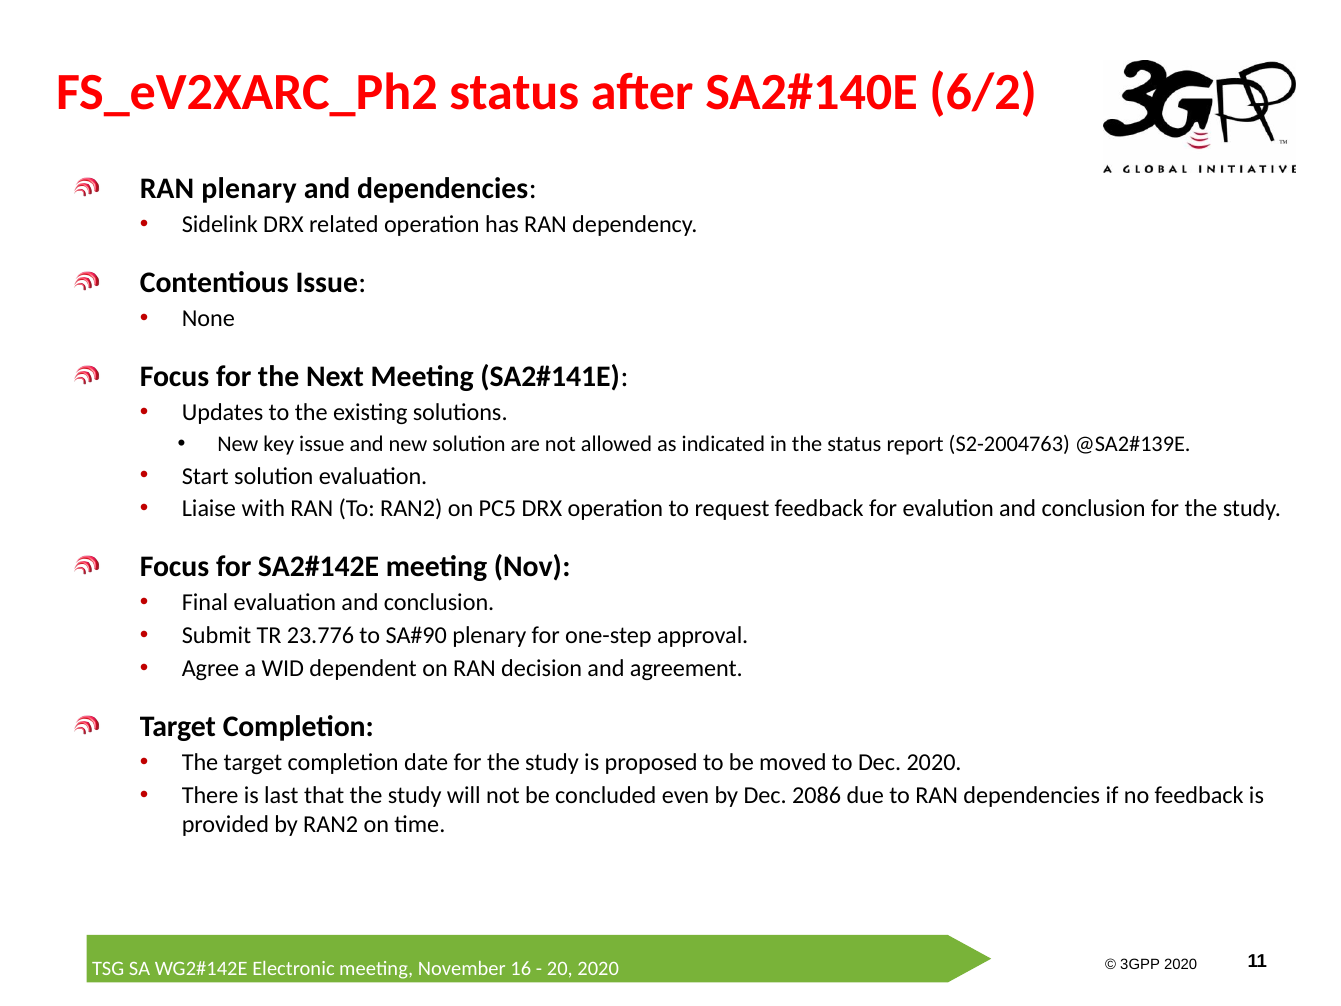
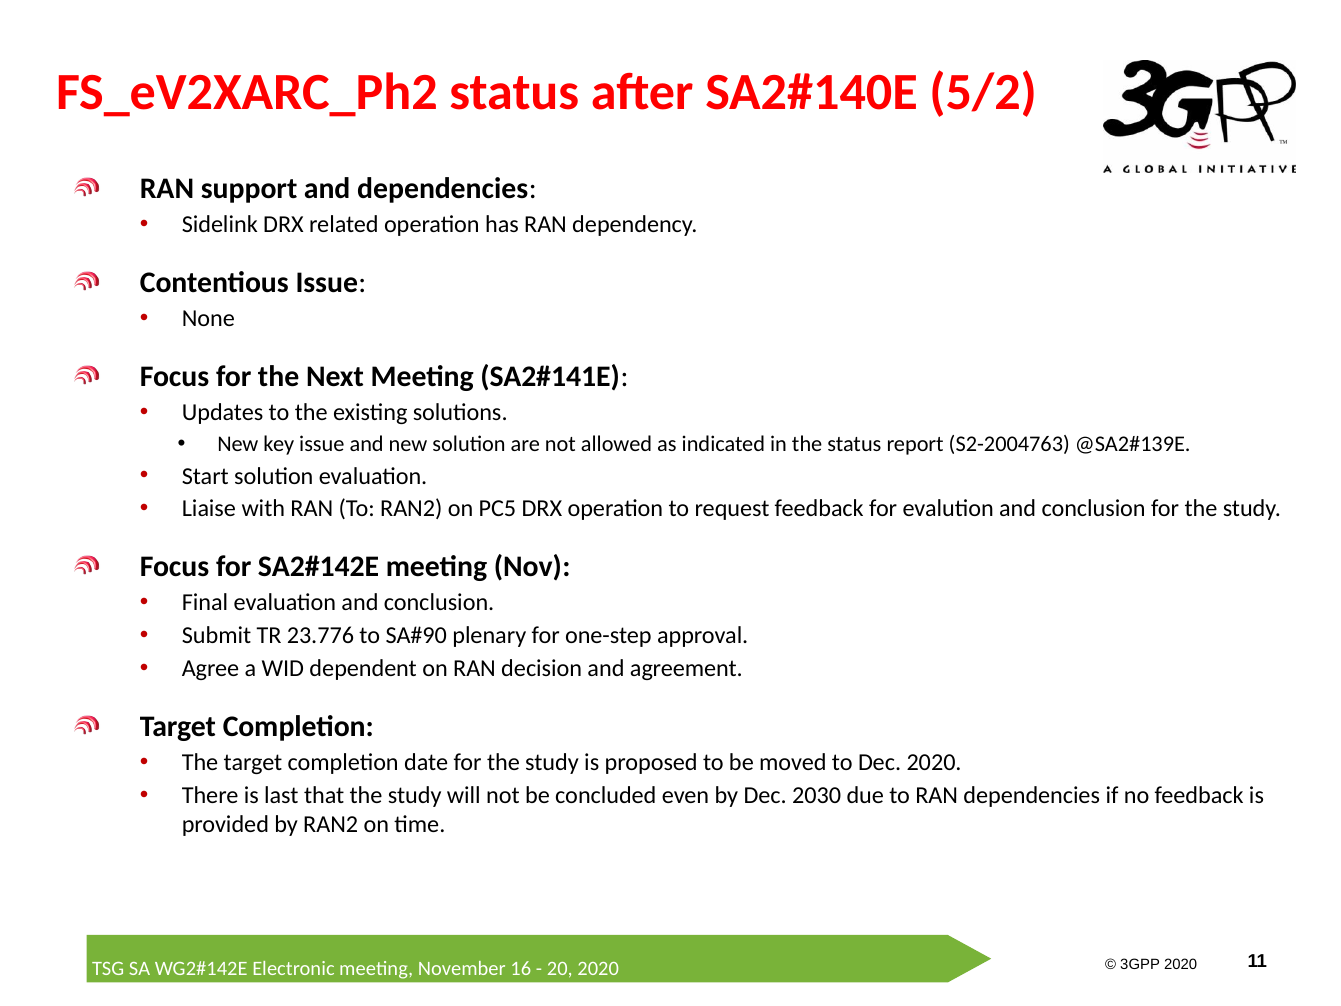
6/2: 6/2 -> 5/2
RAN plenary: plenary -> support
2086: 2086 -> 2030
